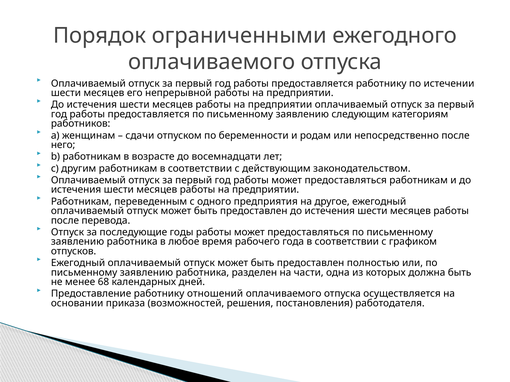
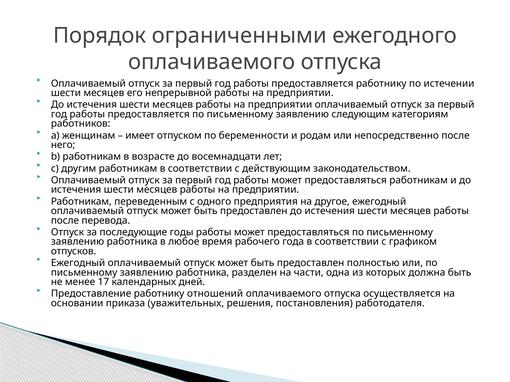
сдачи: сдачи -> имеет
68: 68 -> 17
возможностей: возможностей -> уважительных
